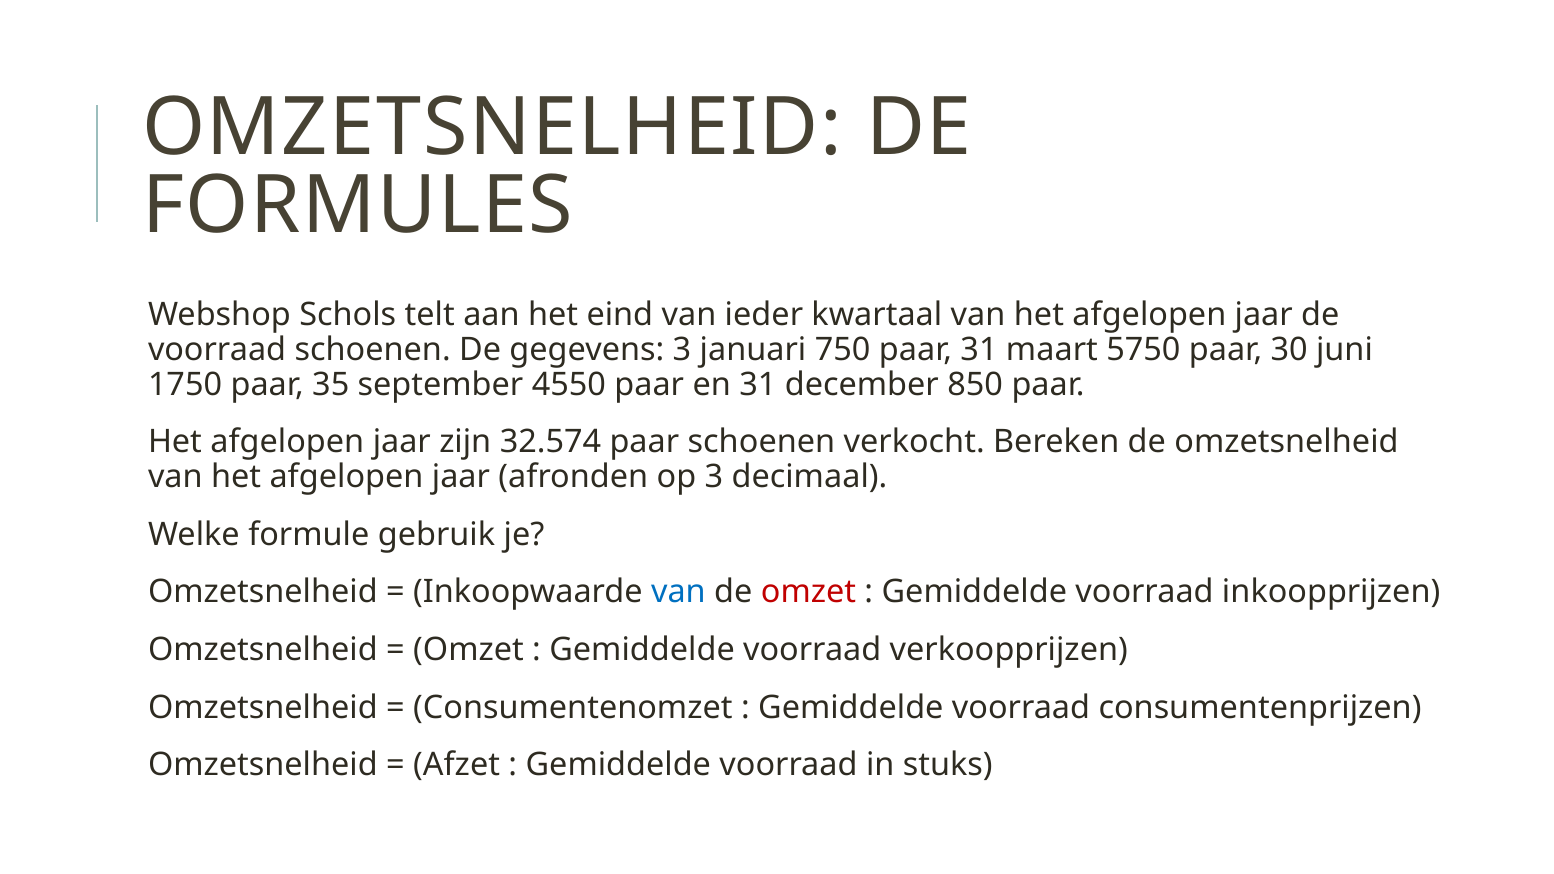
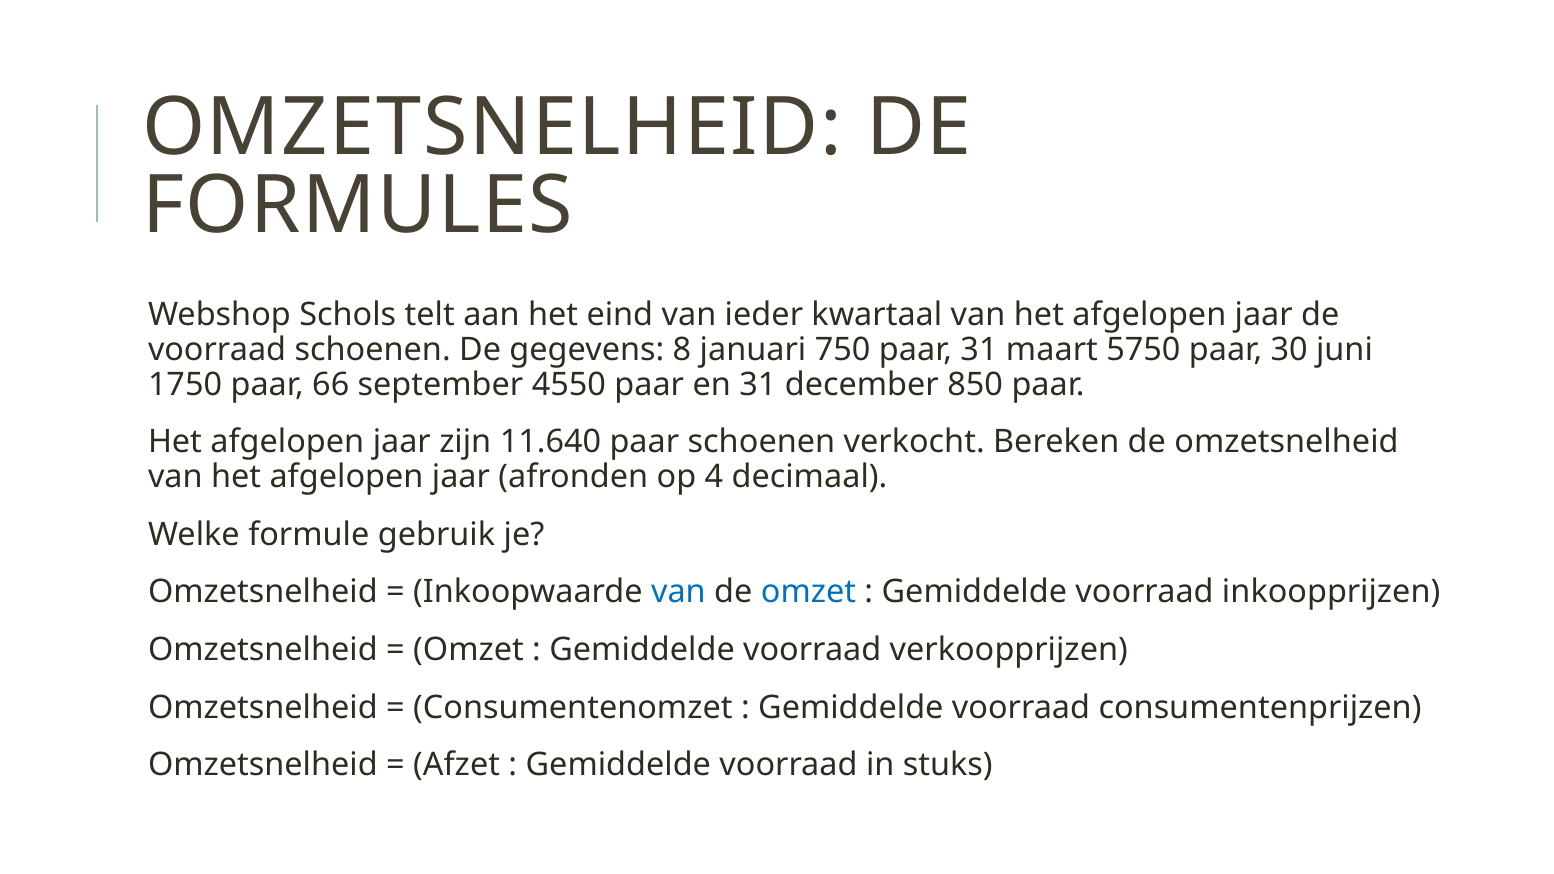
gegevens 3: 3 -> 8
35: 35 -> 66
32.574: 32.574 -> 11.640
op 3: 3 -> 4
omzet at (808, 592) colour: red -> blue
